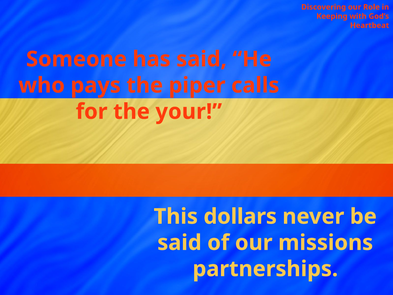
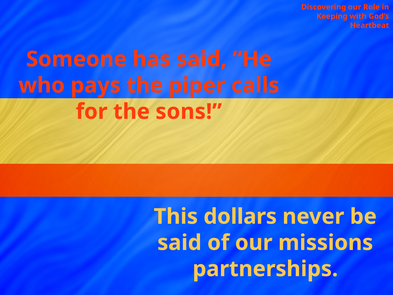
your: your -> sons
